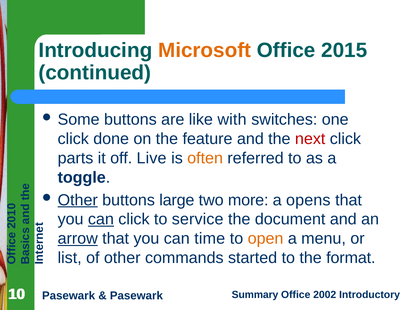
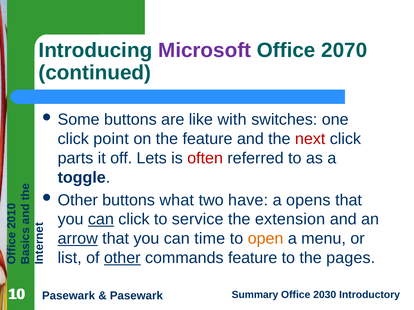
Microsoft colour: orange -> purple
2015: 2015 -> 2070
done: done -> point
Live: Live -> Lets
often colour: orange -> red
Other at (78, 200) underline: present -> none
large: large -> what
more: more -> have
document: document -> extension
other at (122, 258) underline: none -> present
commands started: started -> feature
format: format -> pages
2002: 2002 -> 2030
